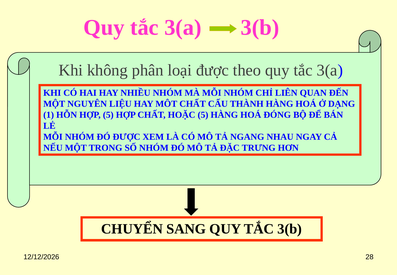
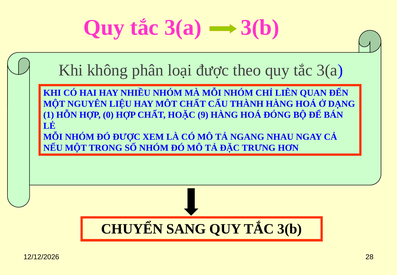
HỢP 5: 5 -> 0
HOẶC 5: 5 -> 9
